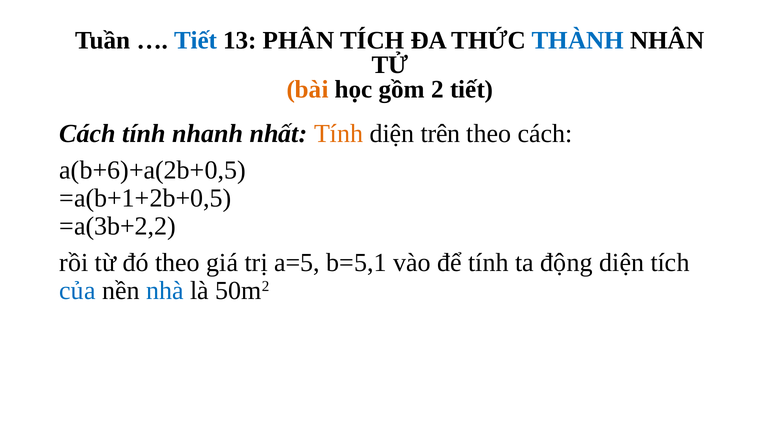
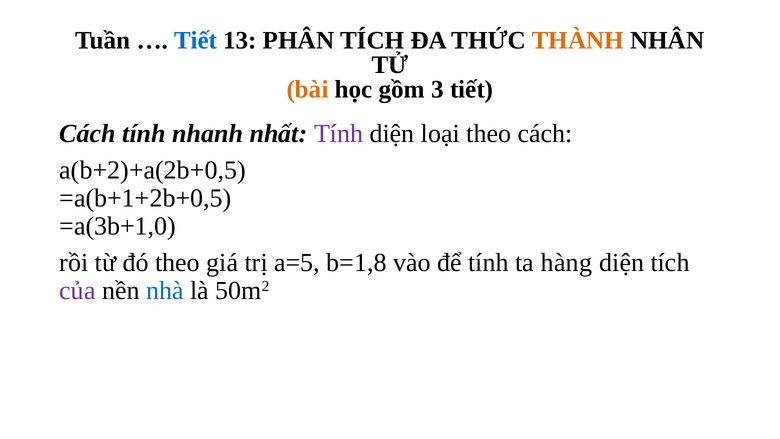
THÀNH colour: blue -> orange
2: 2 -> 3
Tính at (339, 134) colour: orange -> purple
trên: trên -> loại
a(b+6)+a(2b+0,5: a(b+6)+a(2b+0,5 -> a(b+2)+a(2b+0,5
=a(3b+2,2: =a(3b+2,2 -> =a(3b+1,0
b=5,1: b=5,1 -> b=1,8
động: động -> hàng
của colour: blue -> purple
